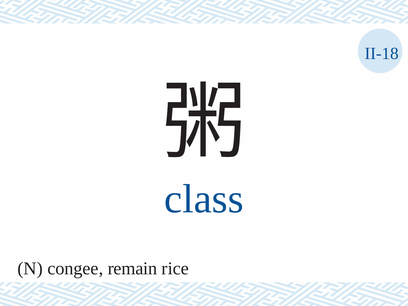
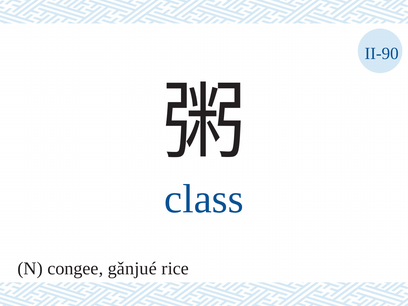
II-18: II-18 -> II-90
remain: remain -> gǎnjué
